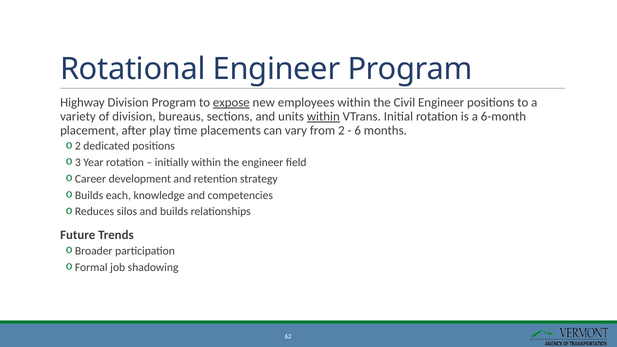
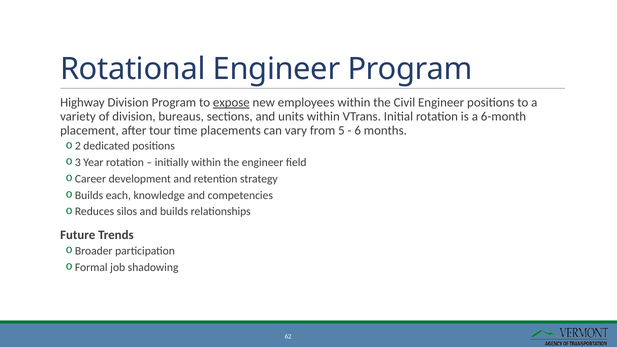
within at (323, 117) underline: present -> none
play: play -> tour
2: 2 -> 5
